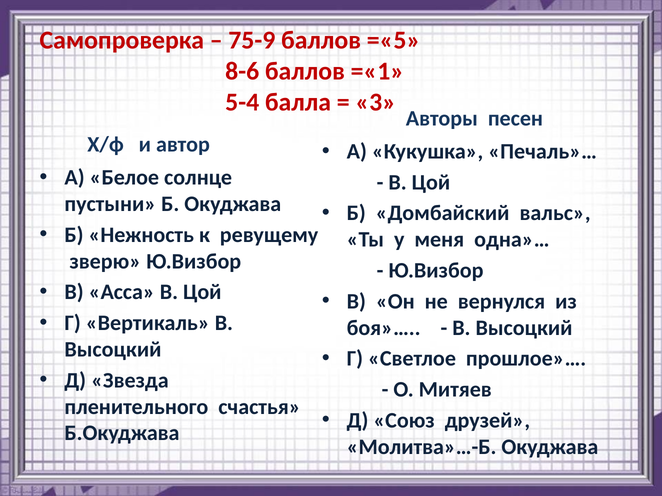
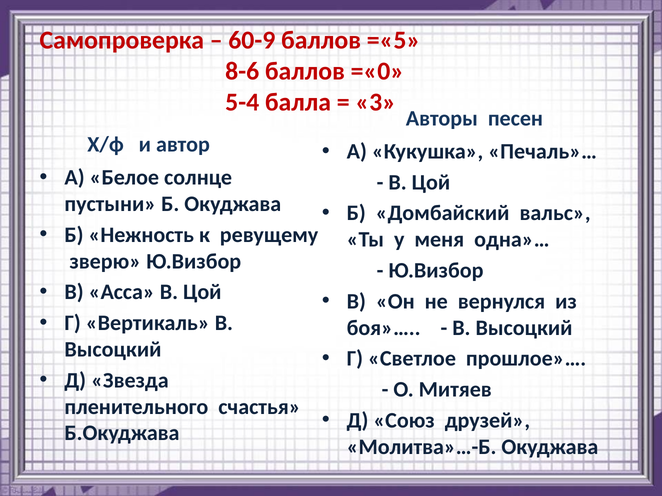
75-9: 75-9 -> 60-9
=«1: =«1 -> =«0
